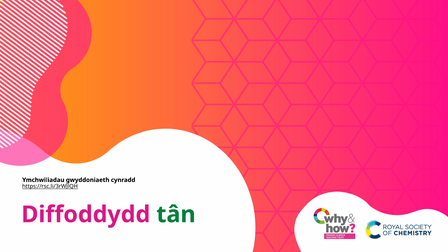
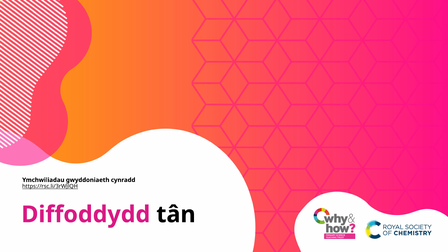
tân colour: green -> black
